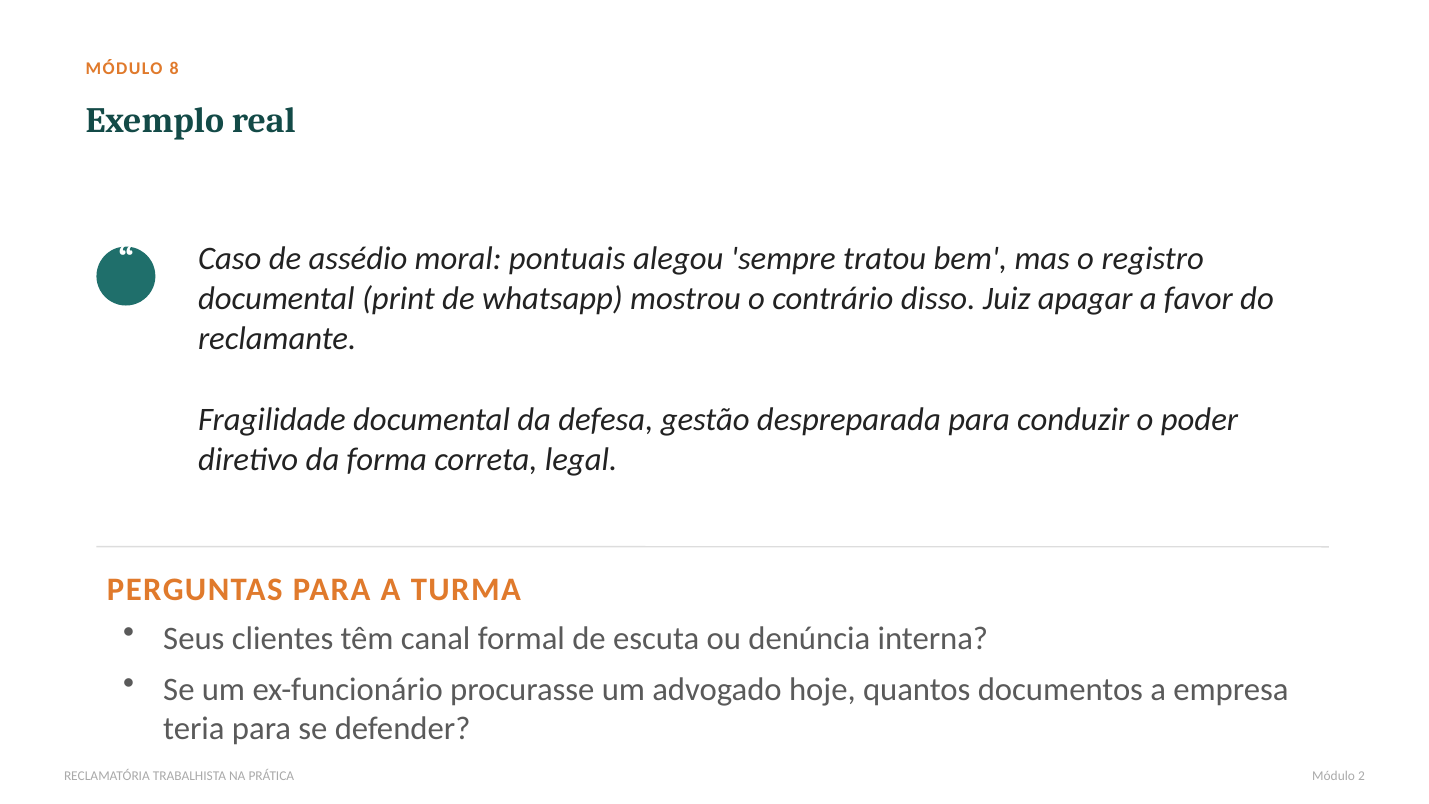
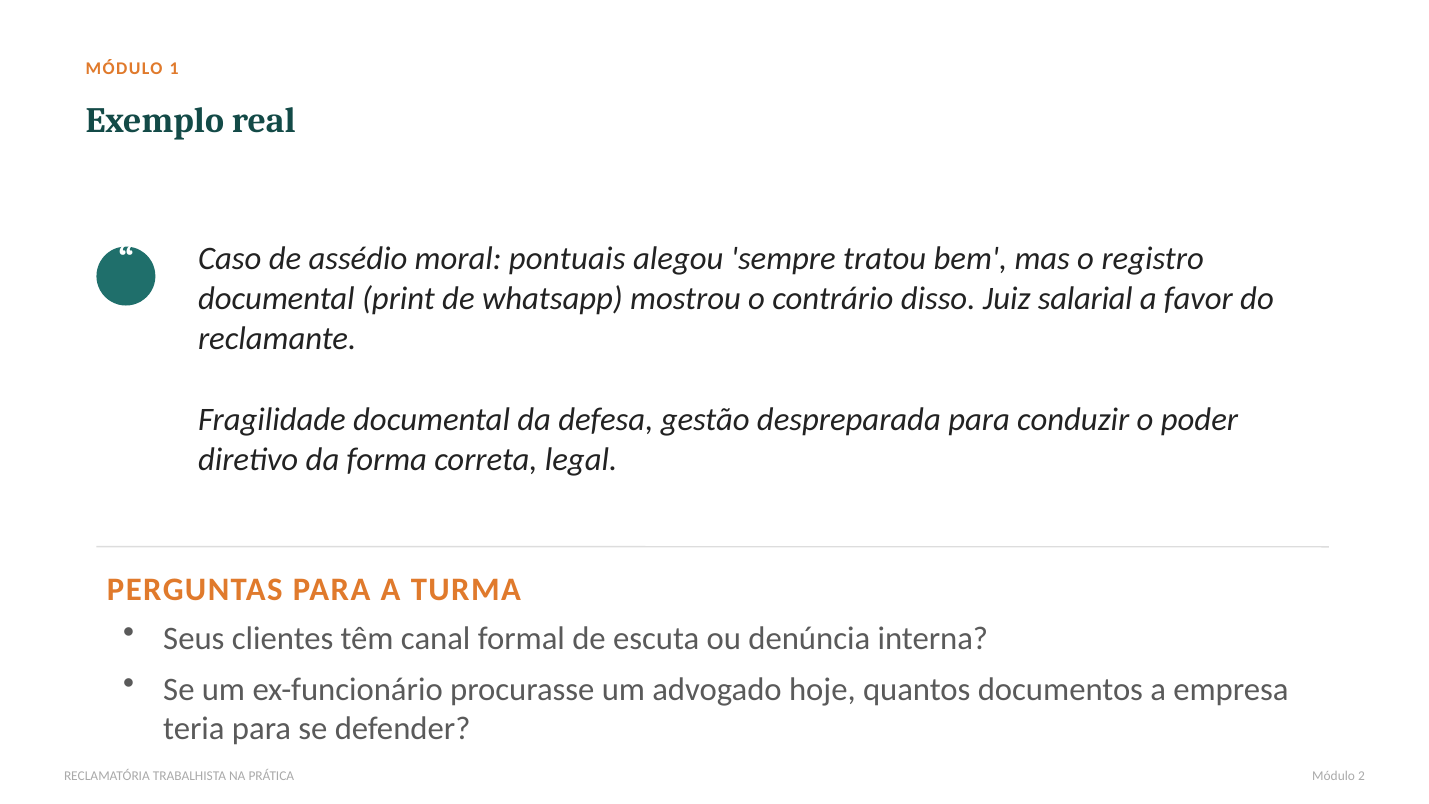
8: 8 -> 1
apagar: apagar -> salarial
